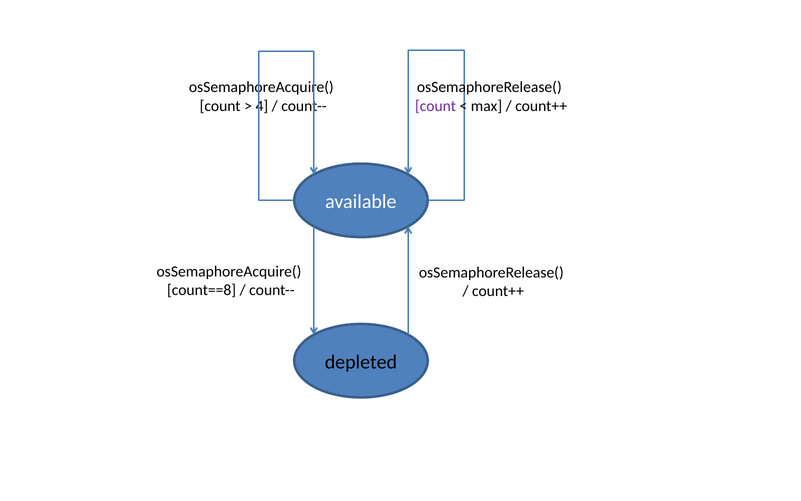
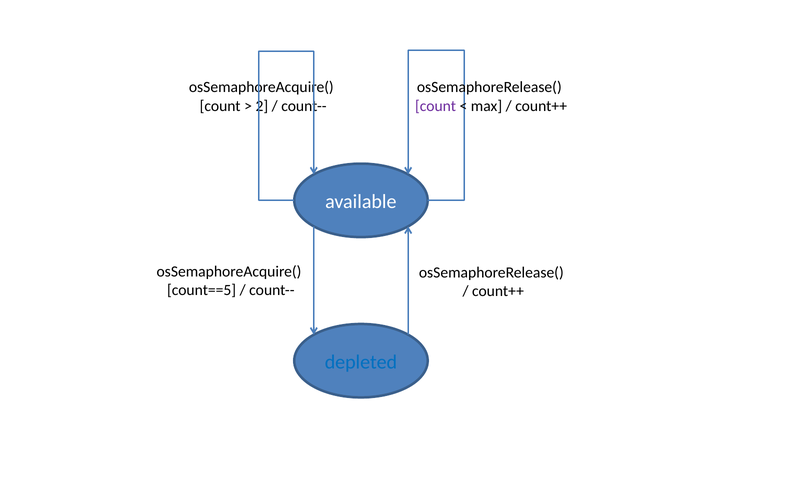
4: 4 -> 2
count==8: count==8 -> count==5
depleted colour: black -> blue
